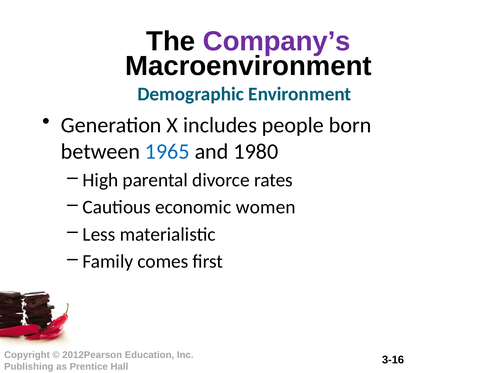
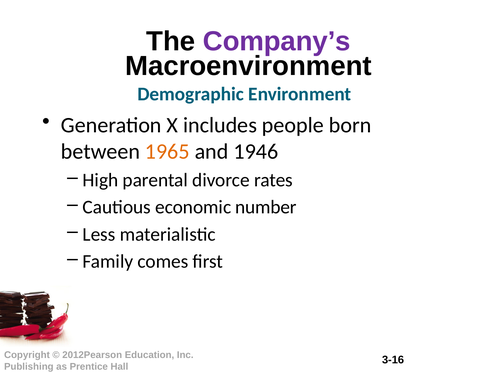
1965 colour: blue -> orange
1980: 1980 -> 1946
women: women -> number
